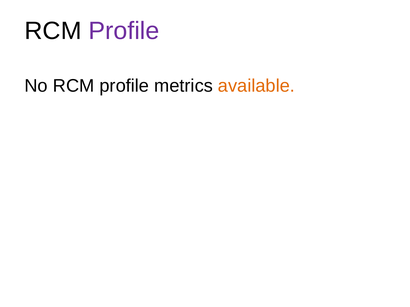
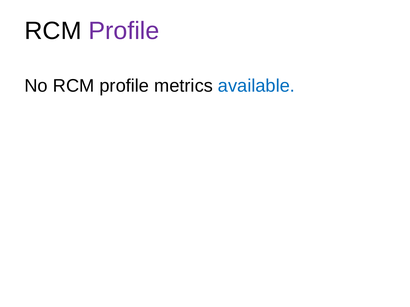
available colour: orange -> blue
